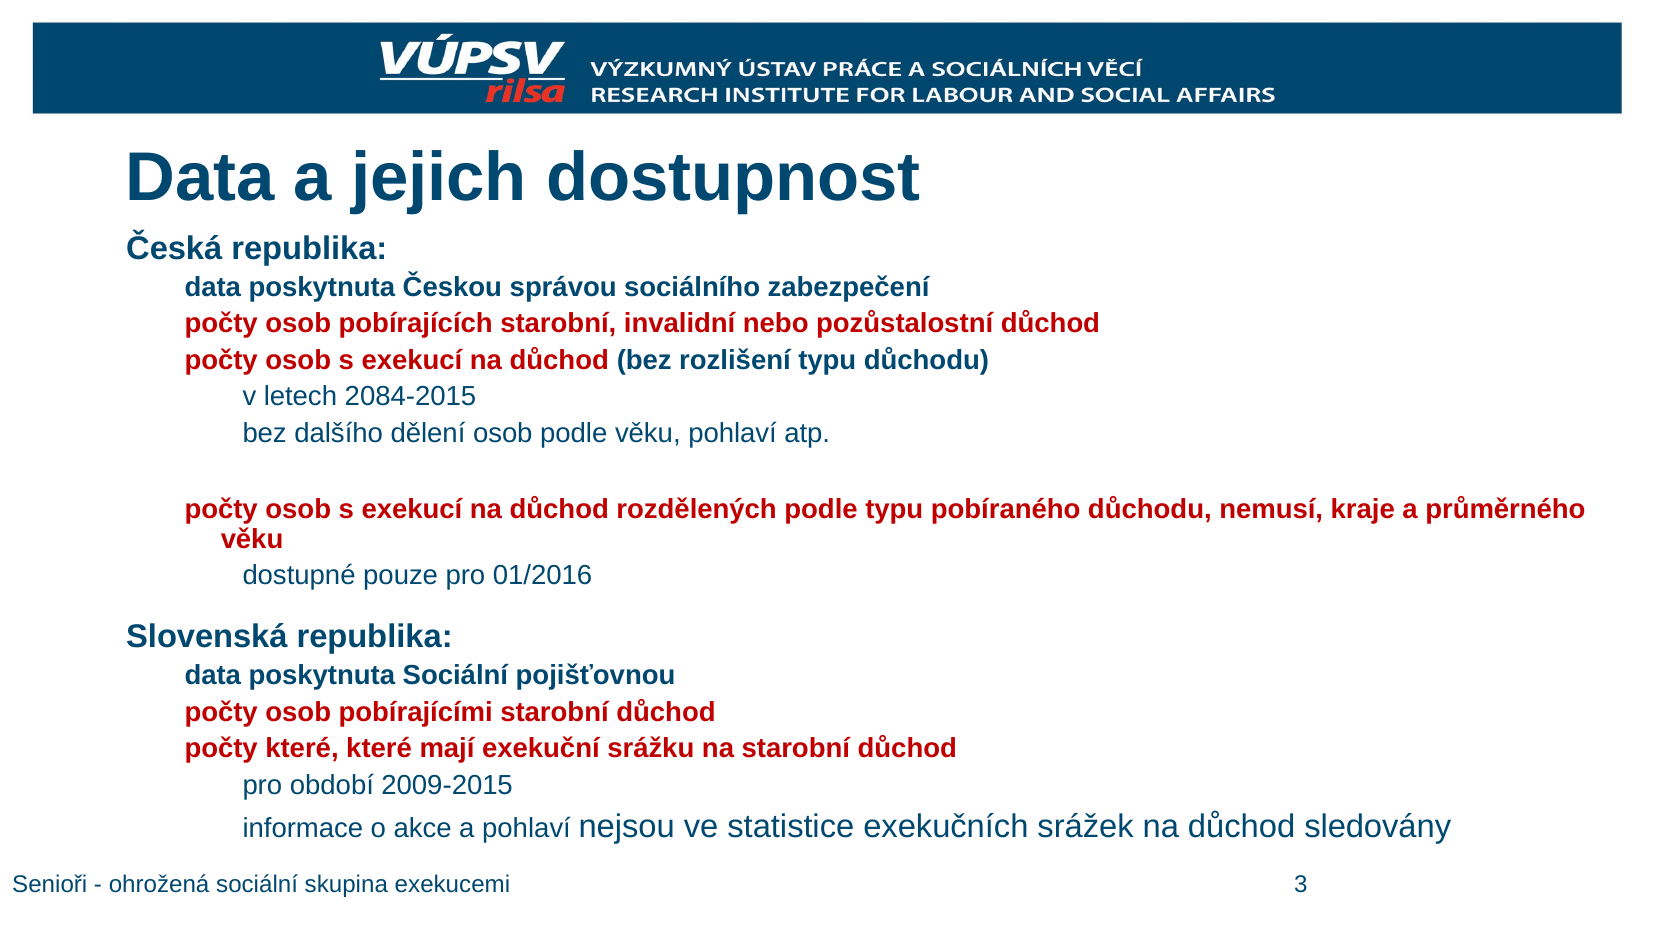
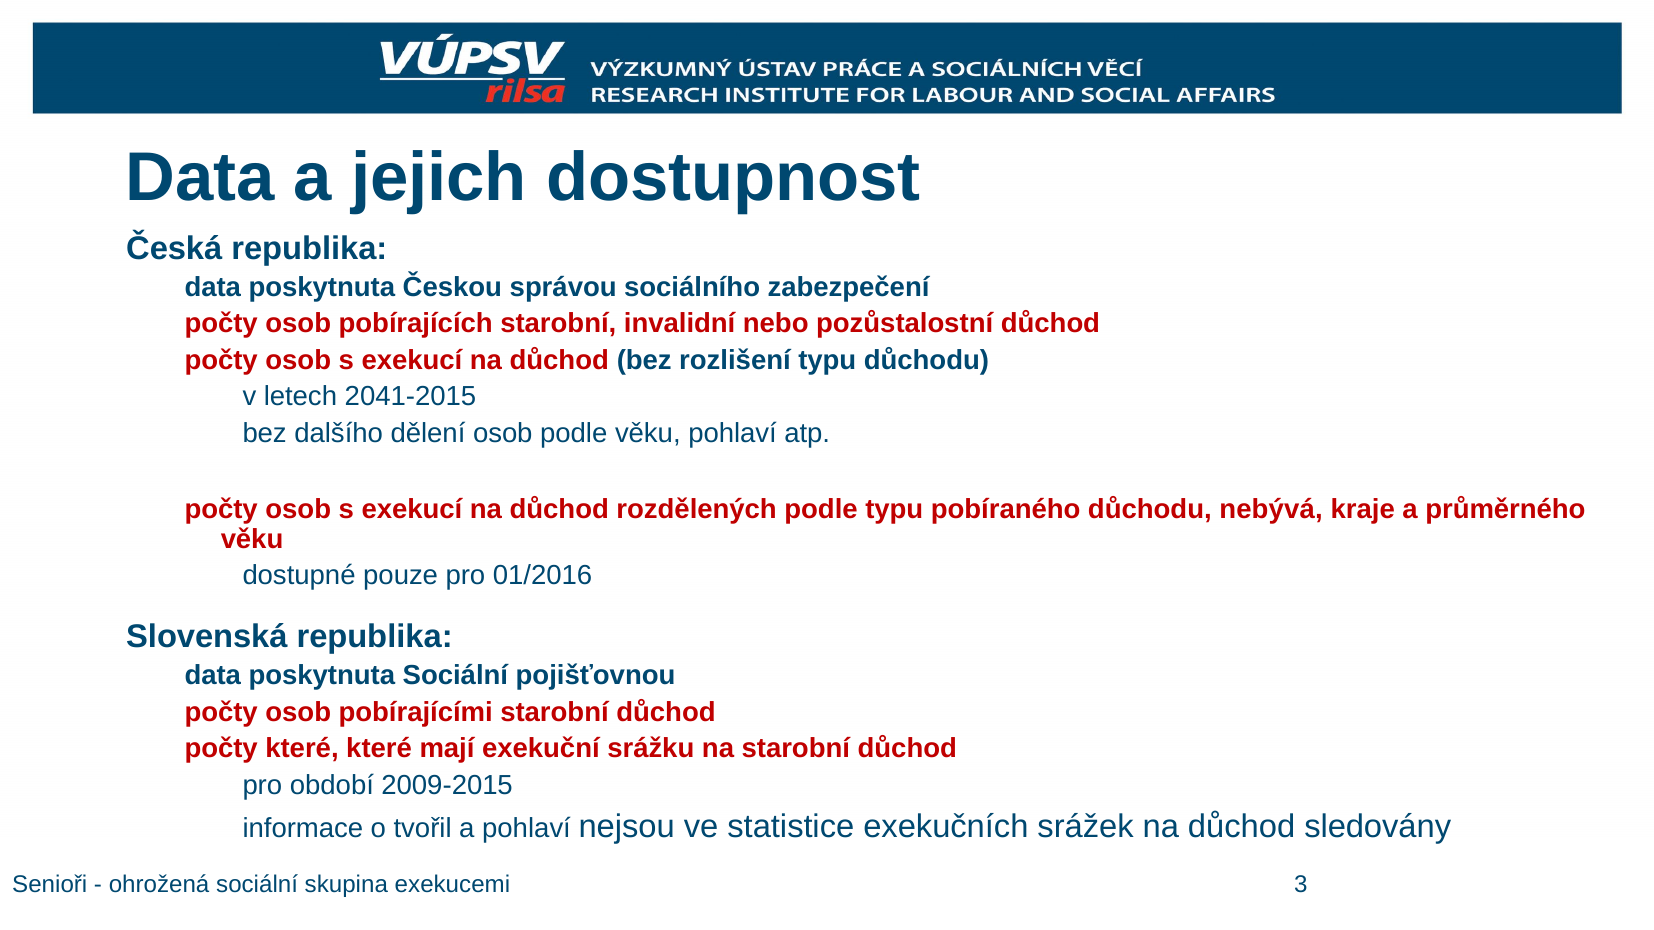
2084-2015: 2084-2015 -> 2041-2015
nemusí: nemusí -> nebývá
akce: akce -> tvořil
